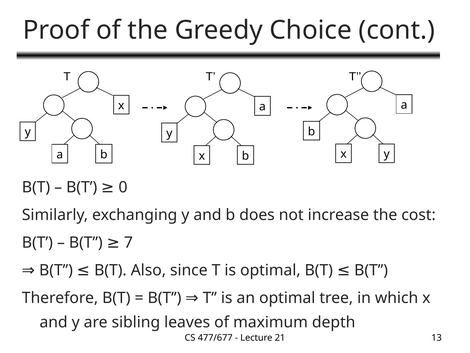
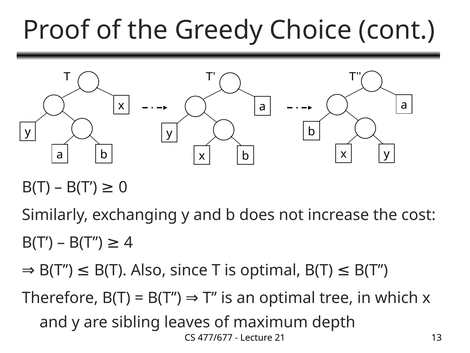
7: 7 -> 4
